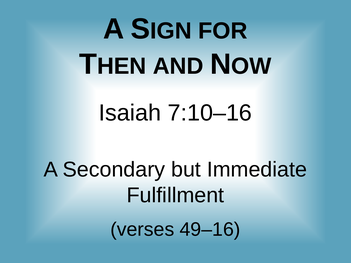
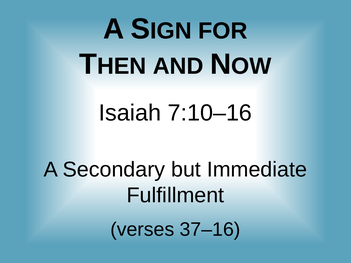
49–16: 49–16 -> 37–16
